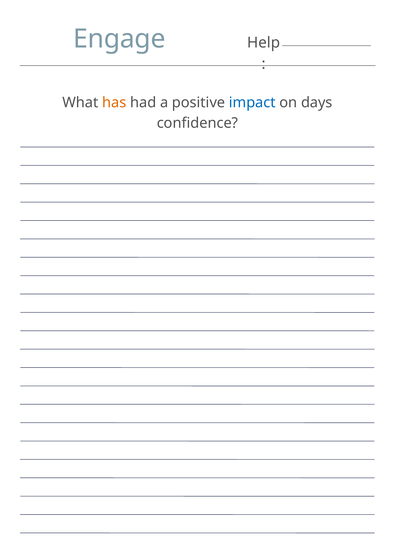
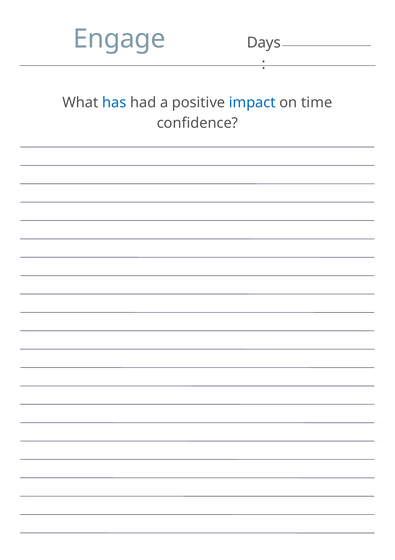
Help: Help -> Days
has colour: orange -> blue
days: days -> time
